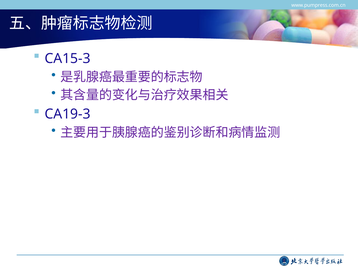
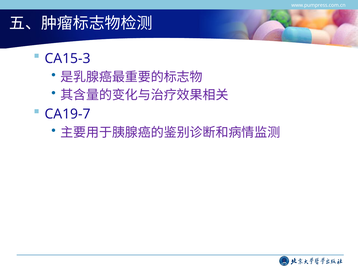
CA19-3: CA19-3 -> CA19-7
